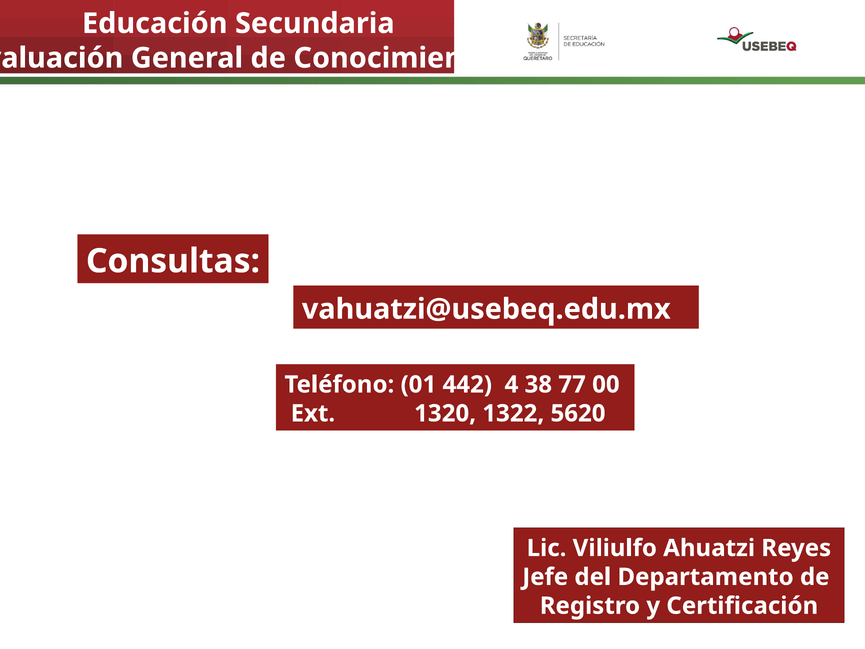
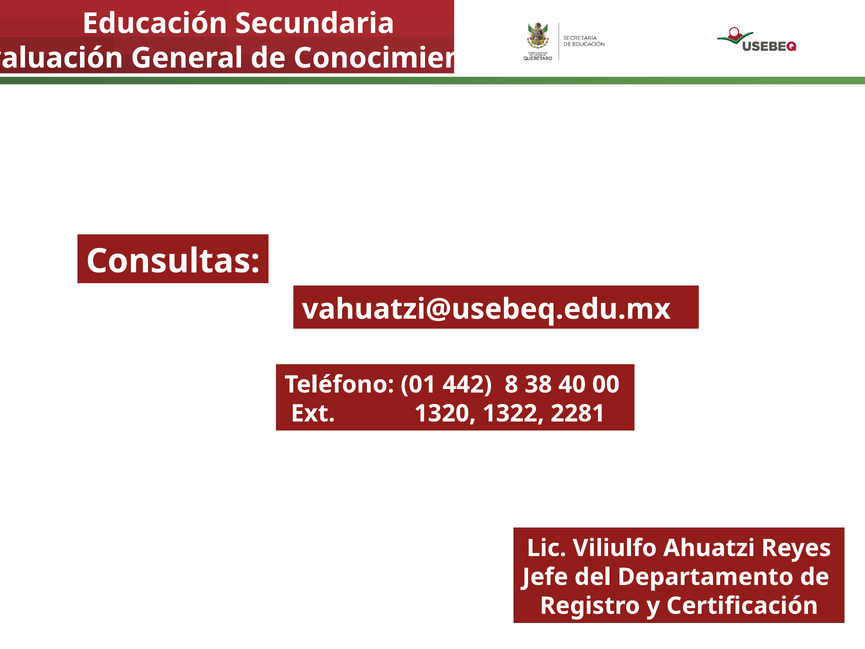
4: 4 -> 8
77: 77 -> 40
5620: 5620 -> 2281
